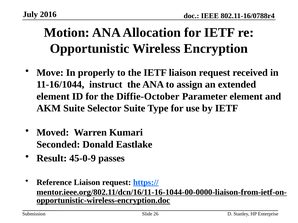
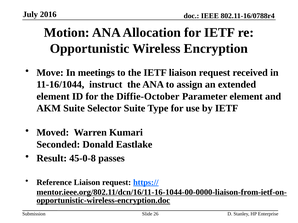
properly: properly -> meetings
45-0-9: 45-0-9 -> 45-0-8
